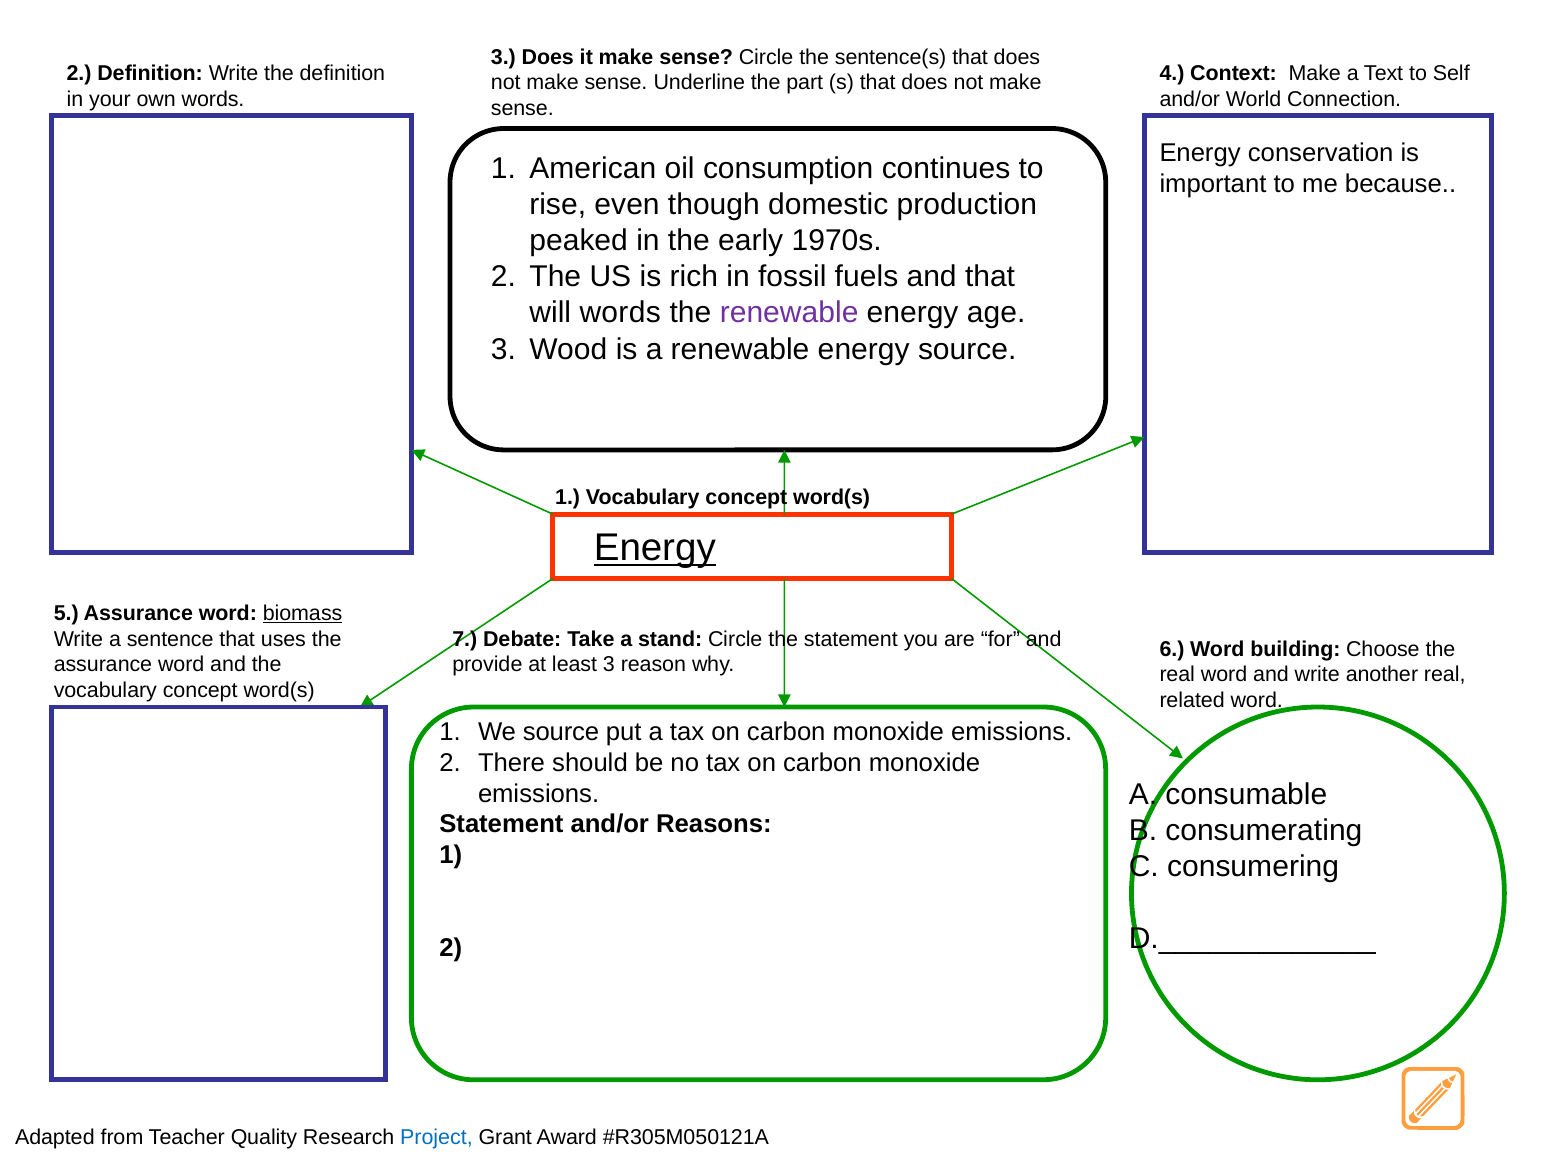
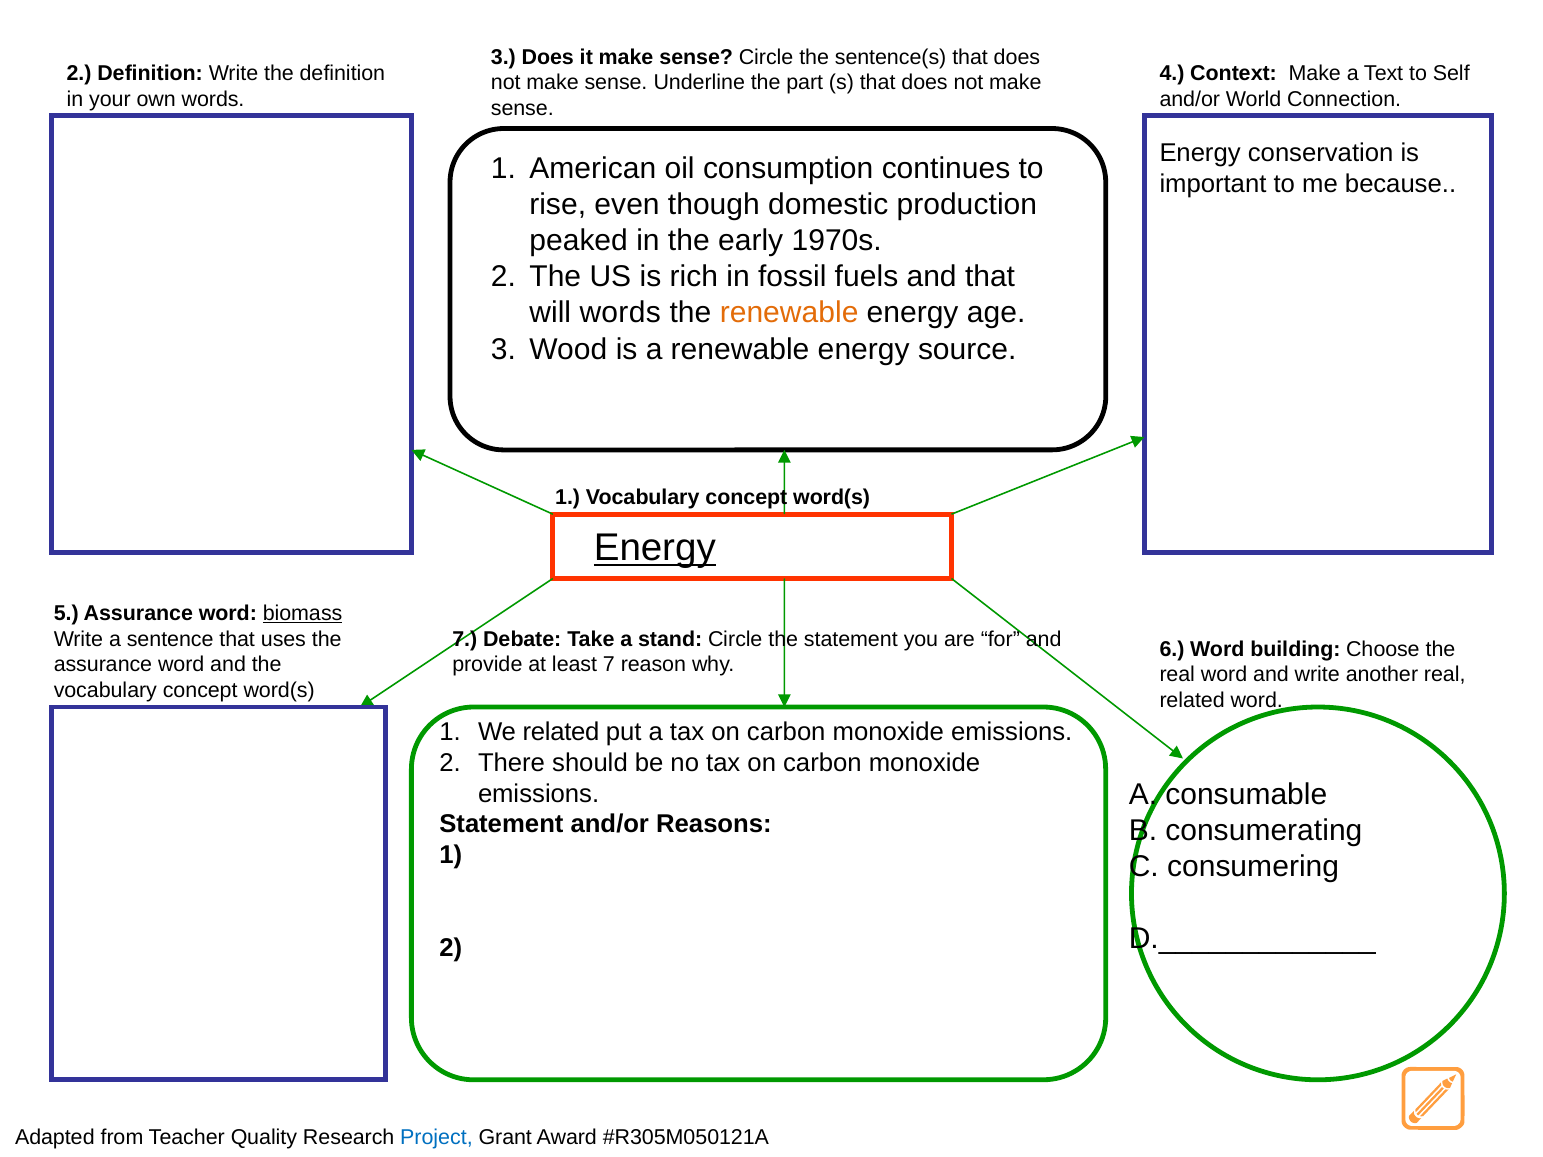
renewable at (789, 313) colour: purple -> orange
least 3: 3 -> 7
We source: source -> related
